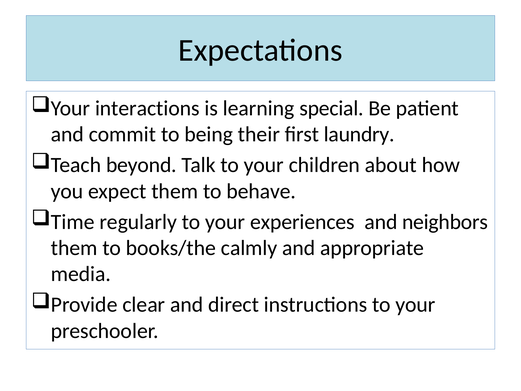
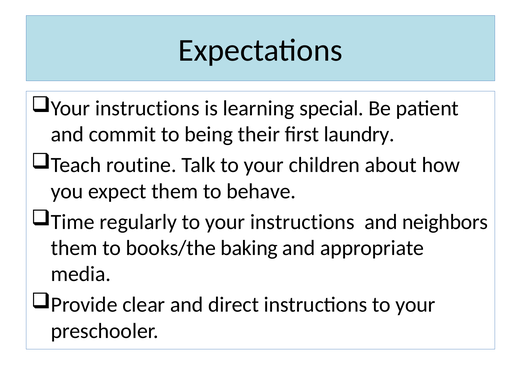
interactions at (147, 108): interactions -> instructions
beyond: beyond -> routine
to your experiences: experiences -> instructions
calmly: calmly -> baking
